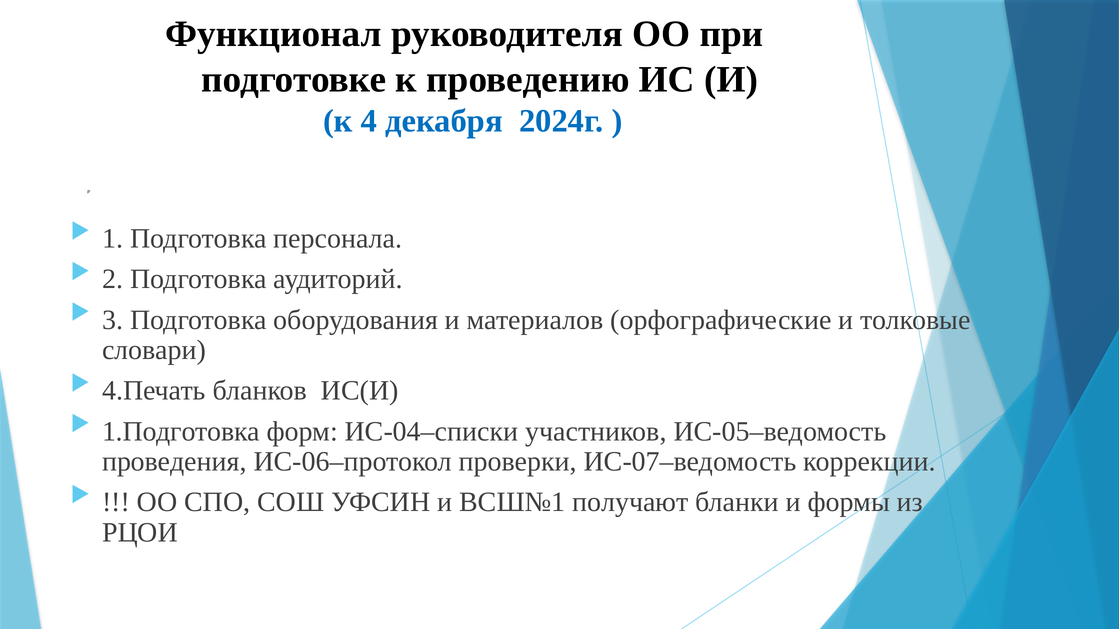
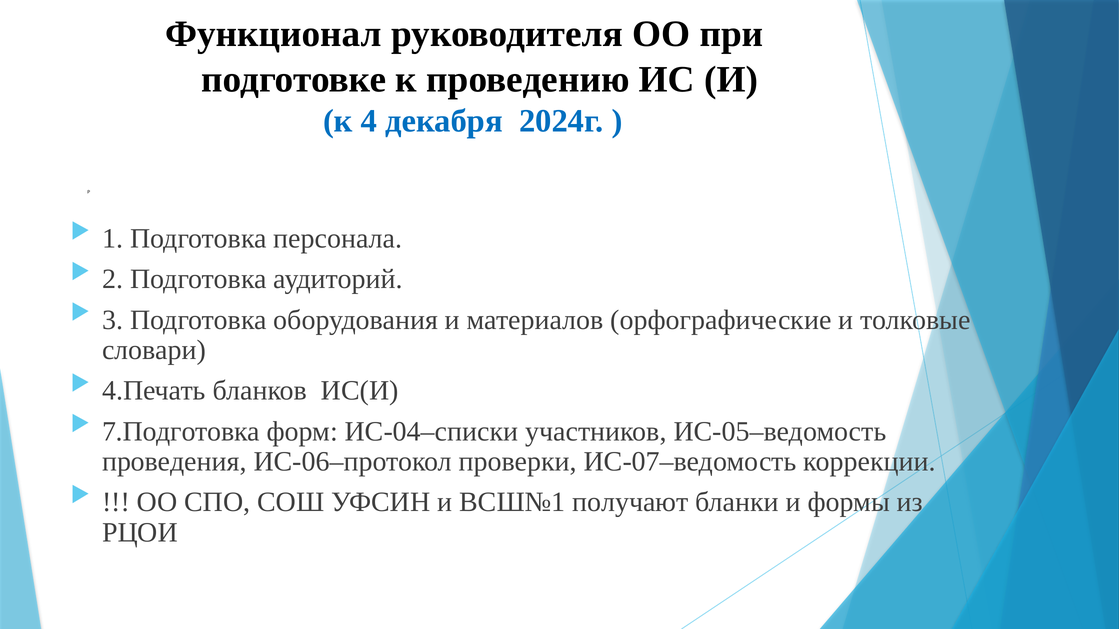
1.Подготовка: 1.Подготовка -> 7.Подготовка
